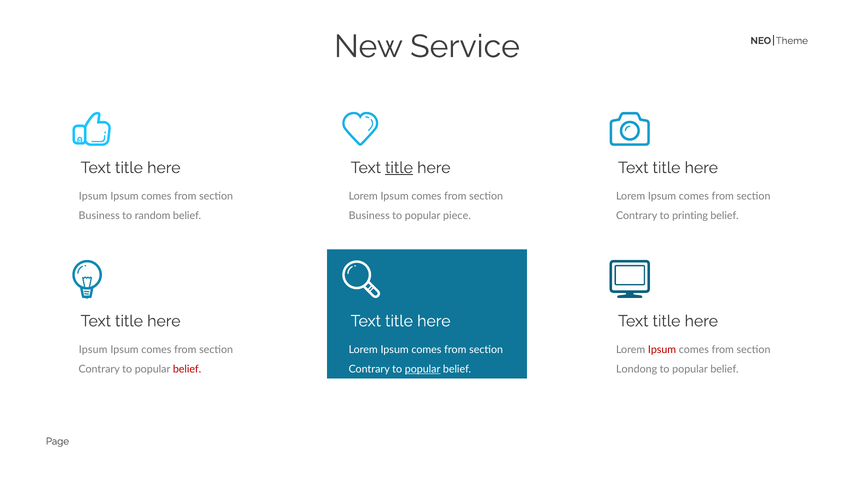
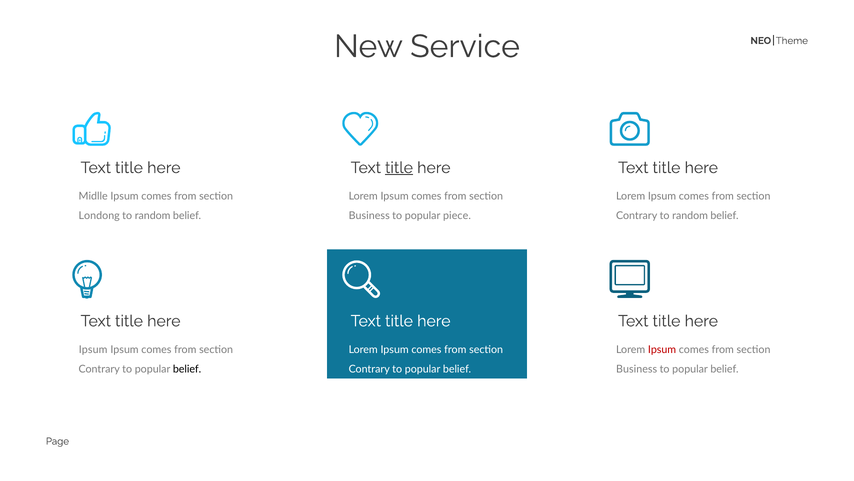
Ipsum at (93, 196): Ipsum -> Midlle
Business at (99, 215): Business -> Londong
Contrary to printing: printing -> random
belief at (187, 369) colour: red -> black
popular at (423, 369) underline: present -> none
Londong at (637, 369): Londong -> Business
